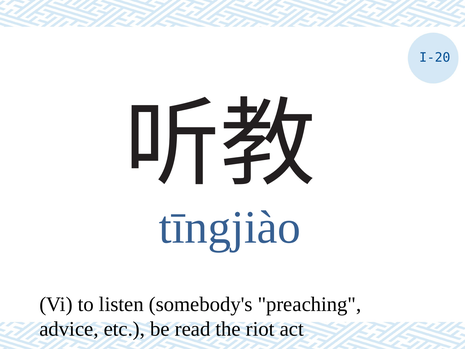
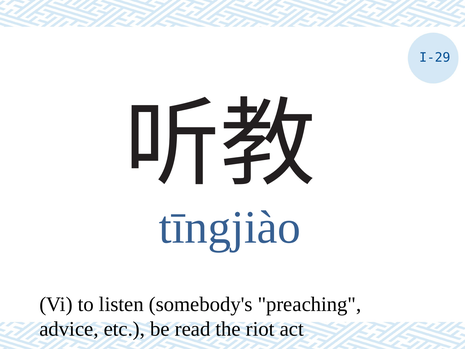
I-20: I-20 -> I-29
